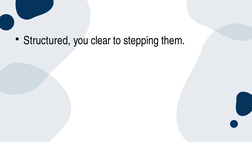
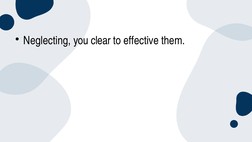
Structured: Structured -> Neglecting
stepping: stepping -> effective
